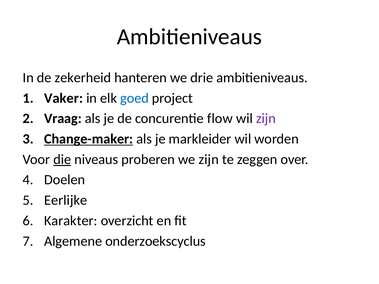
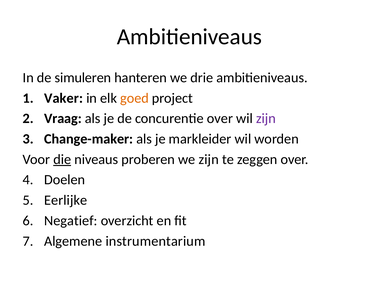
zekerheid: zekerheid -> simuleren
goed colour: blue -> orange
concurentie flow: flow -> over
Change-maker underline: present -> none
Karakter: Karakter -> Negatief
onderzoekscyclus: onderzoekscyclus -> instrumentarium
